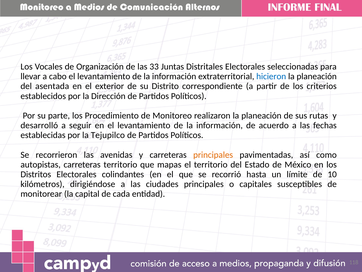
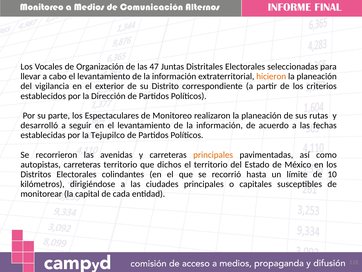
33: 33 -> 47
hicieron colour: blue -> orange
asentada: asentada -> vigilancia
Procedimiento: Procedimiento -> Espectaculares
mapas: mapas -> dichos
